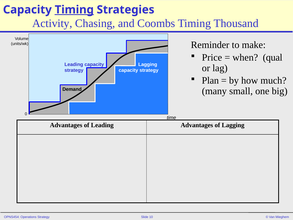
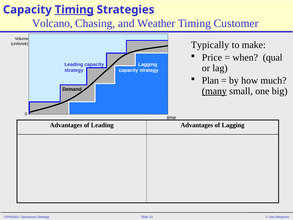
Activity: Activity -> Volcano
Coombs: Coombs -> Weather
Thousand: Thousand -> Customer
Reminder: Reminder -> Typically
many underline: none -> present
